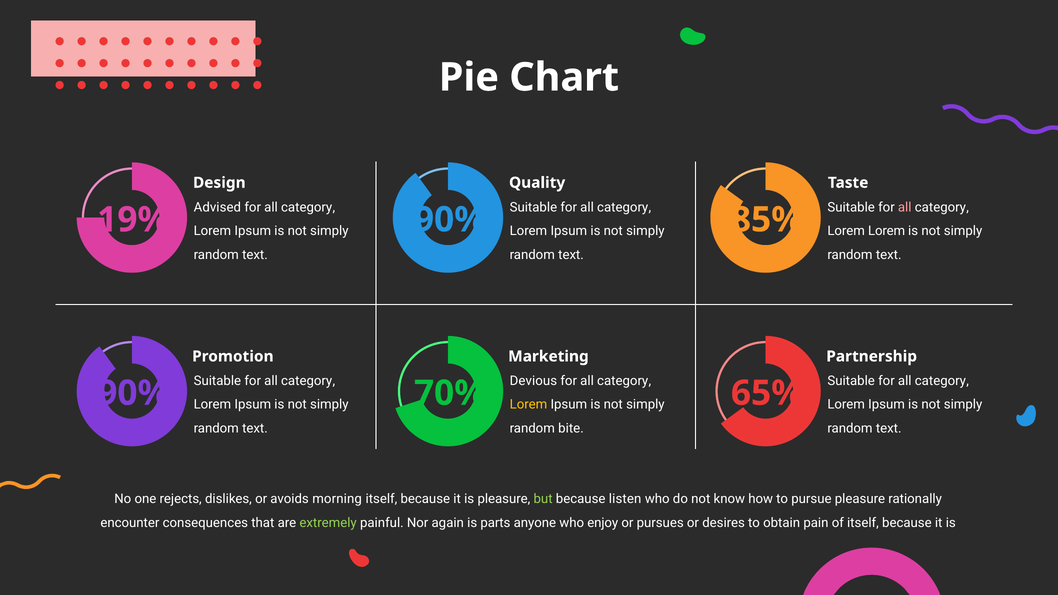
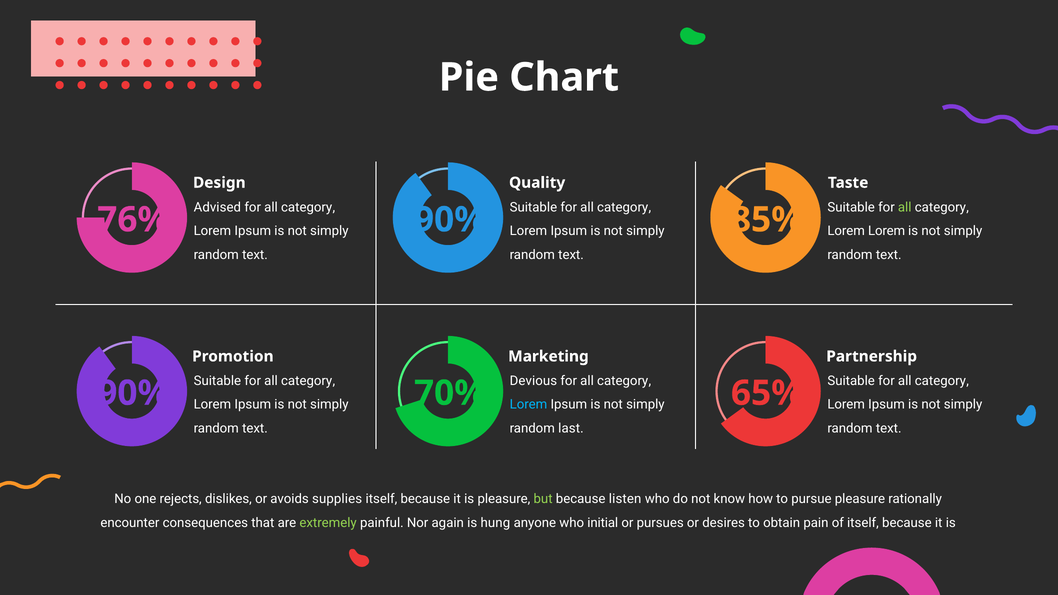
all at (905, 207) colour: pink -> light green
19%: 19% -> 76%
Lorem at (528, 404) colour: yellow -> light blue
bite: bite -> last
morning: morning -> supplies
parts: parts -> hung
enjoy: enjoy -> initial
